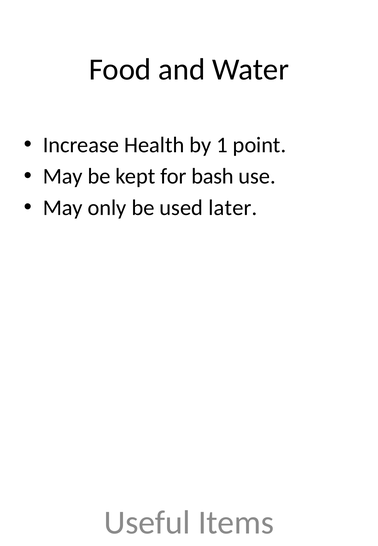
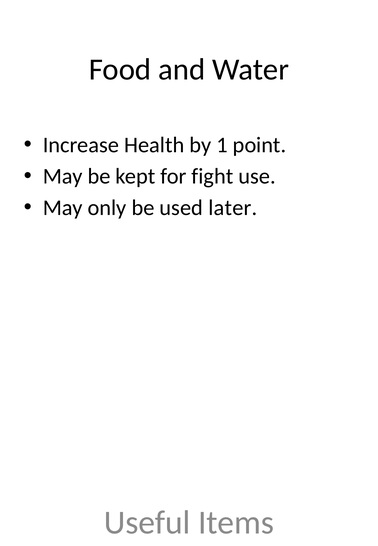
bash: bash -> fight
